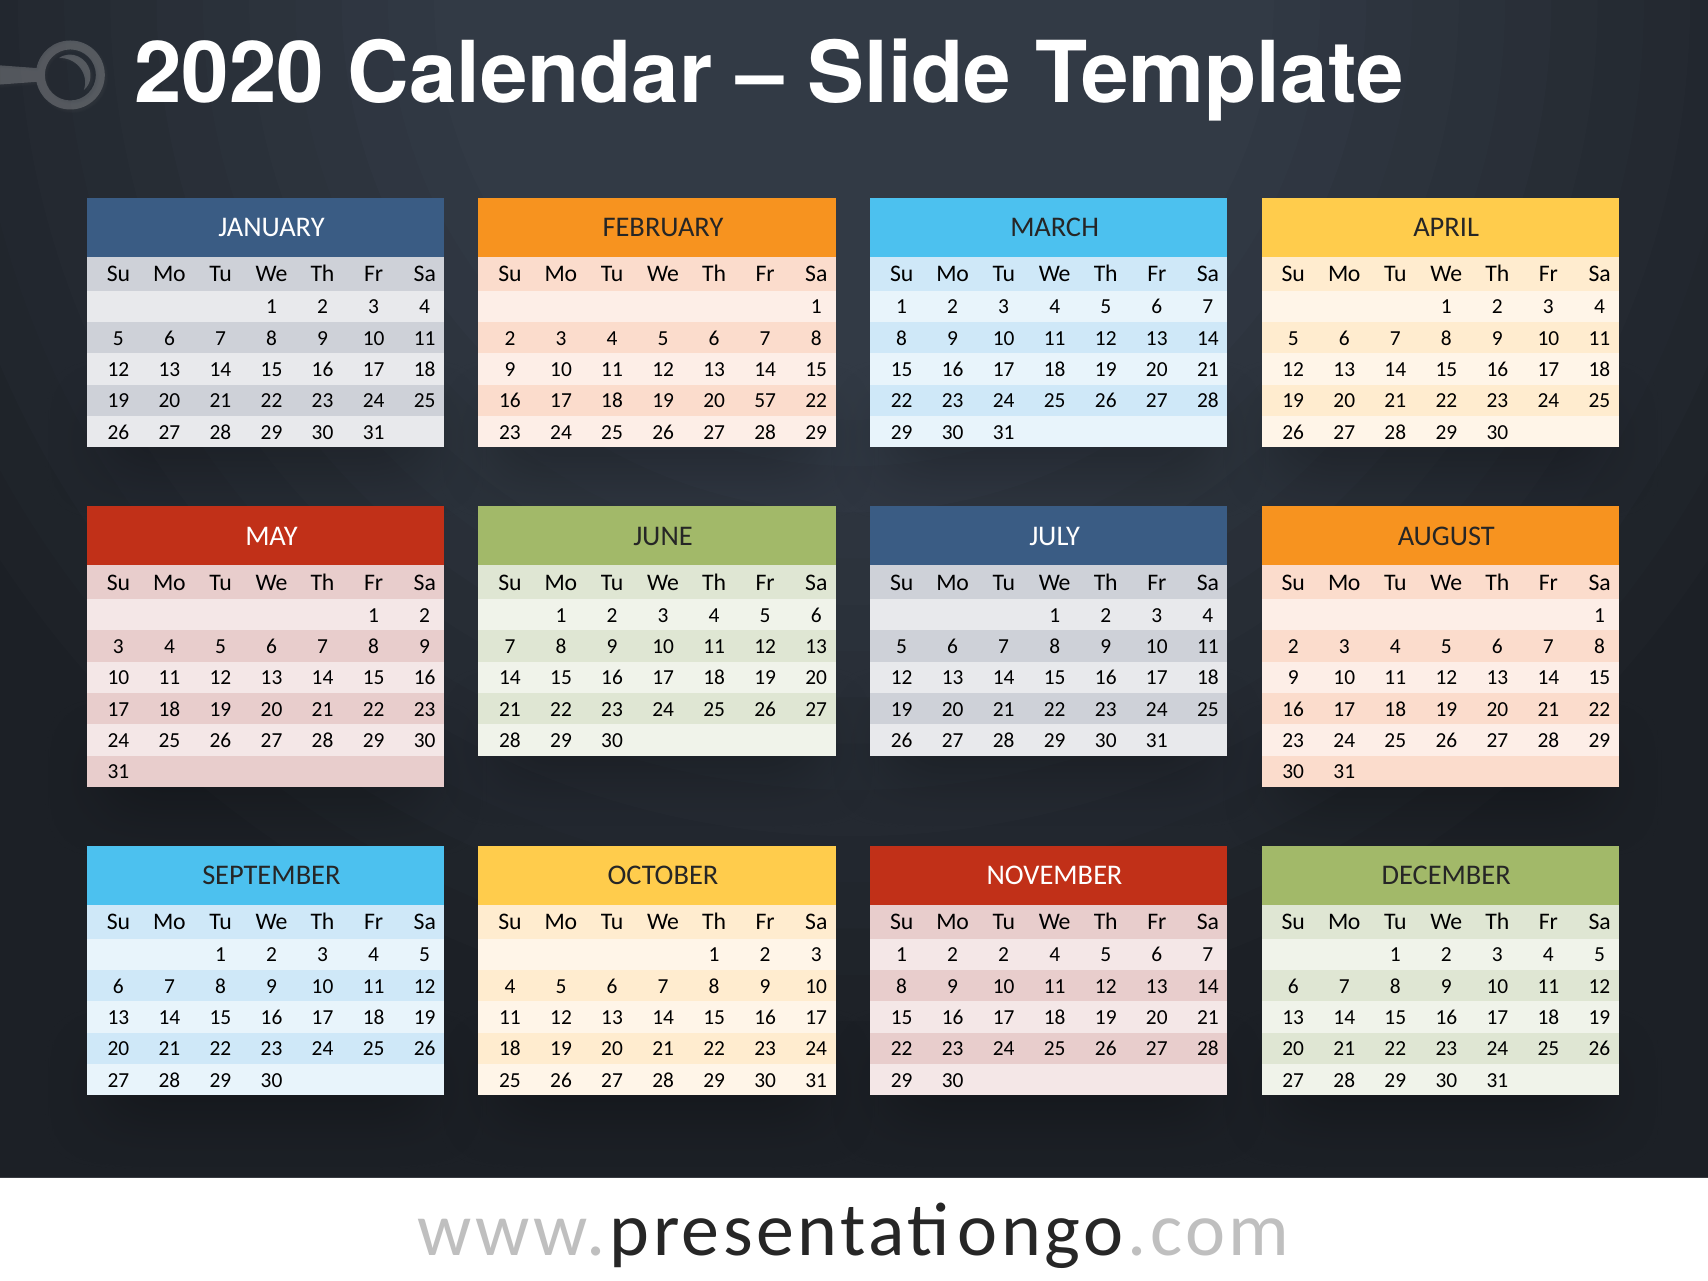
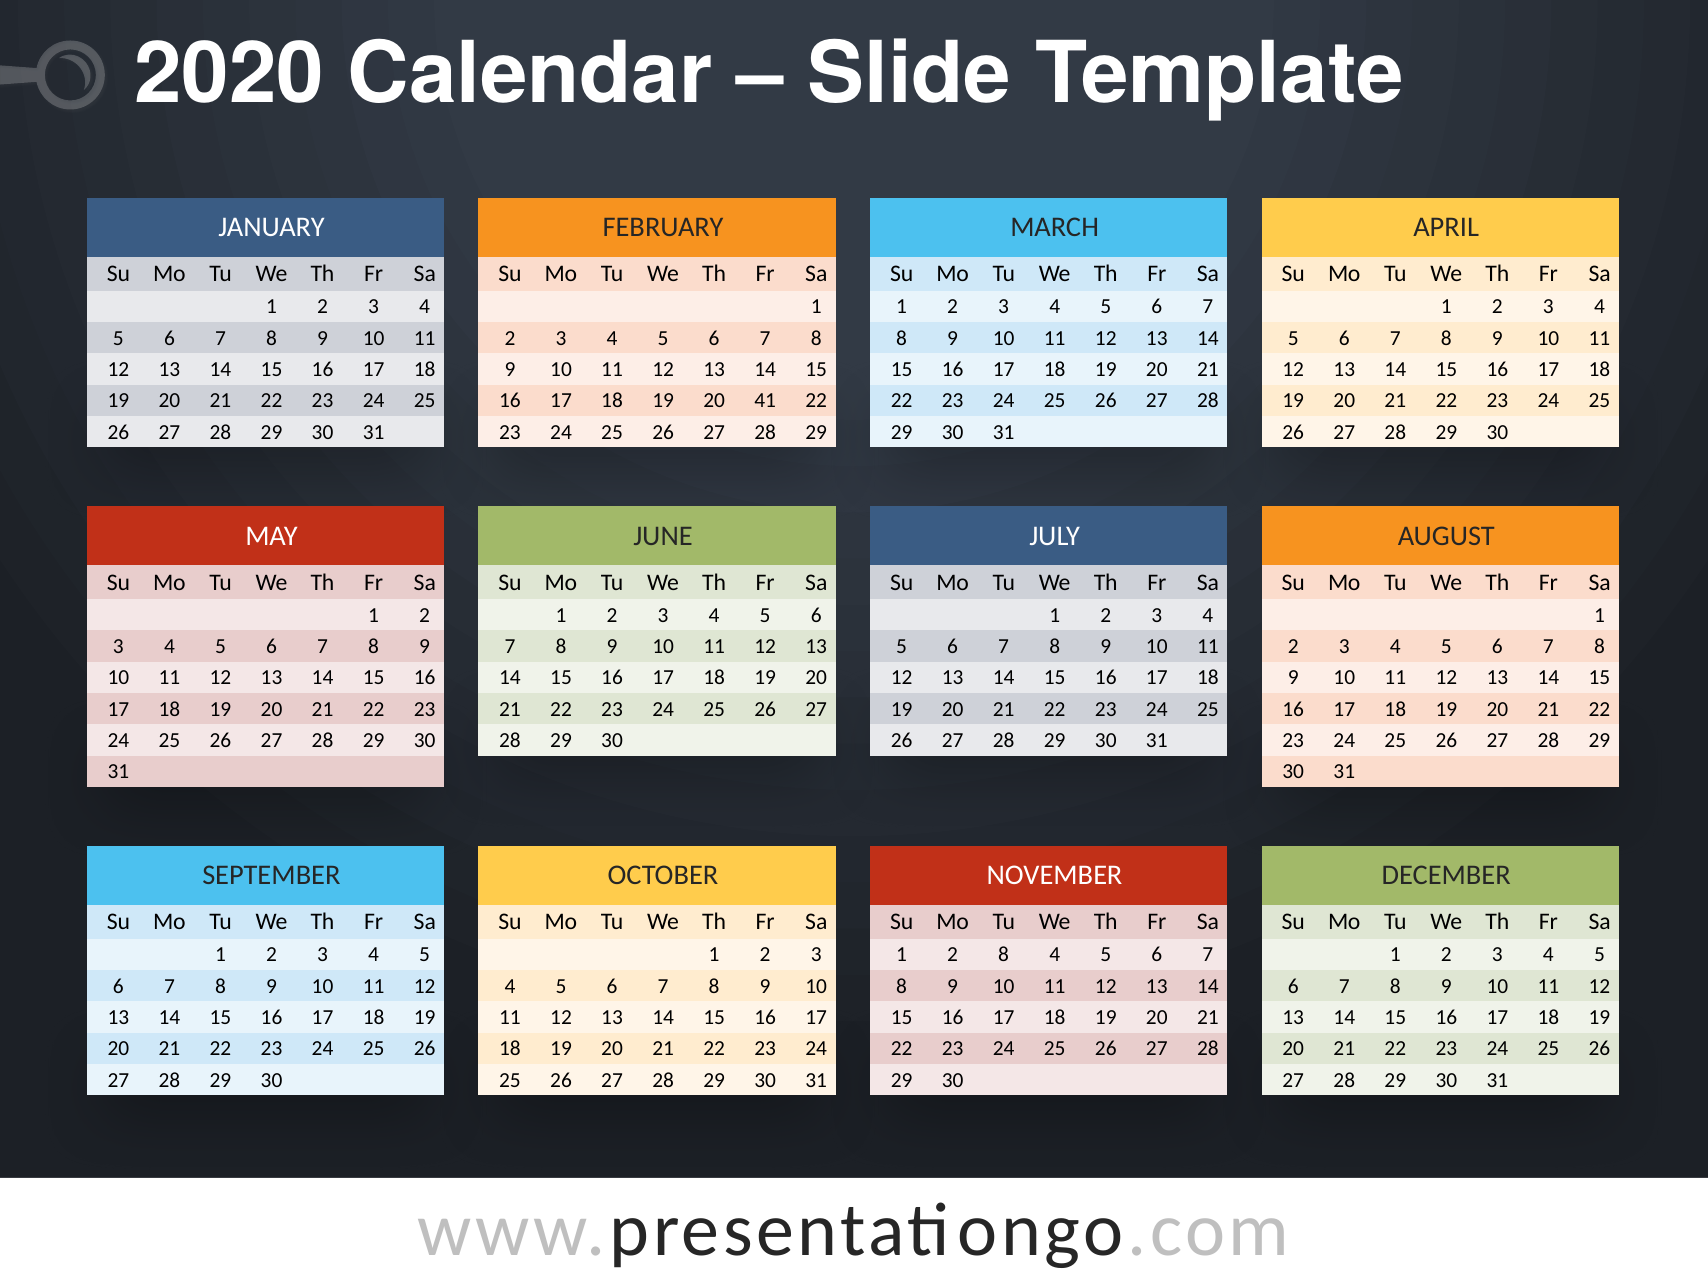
57: 57 -> 41
2 2: 2 -> 8
